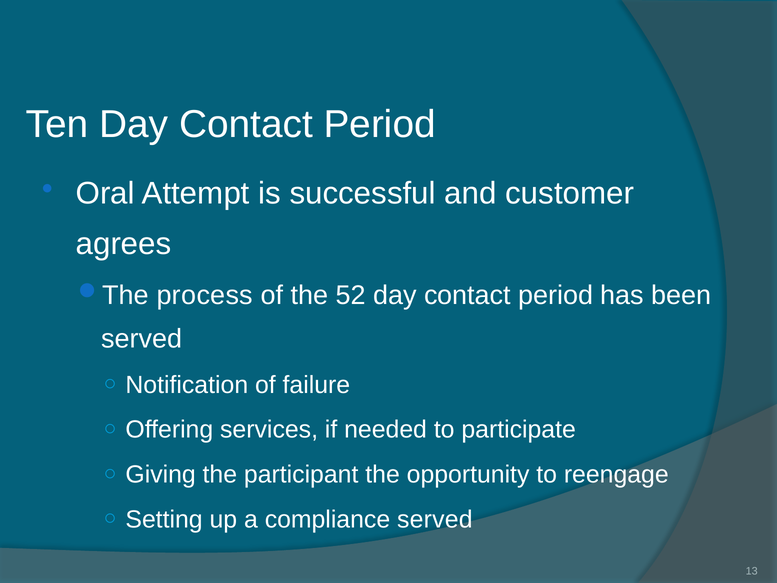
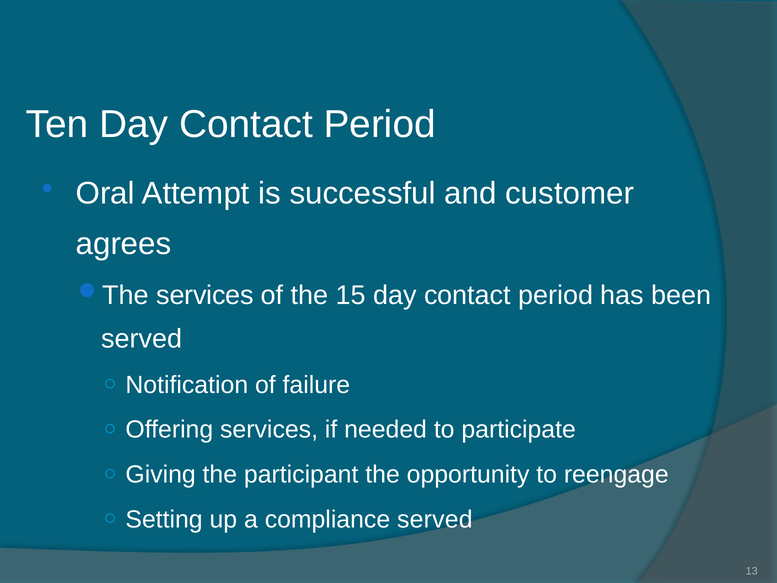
process at (205, 295): process -> services
52: 52 -> 15
